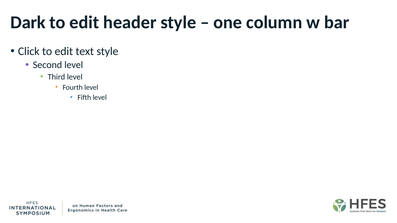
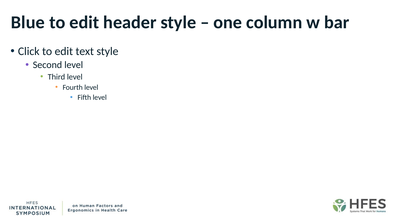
Dark: Dark -> Blue
